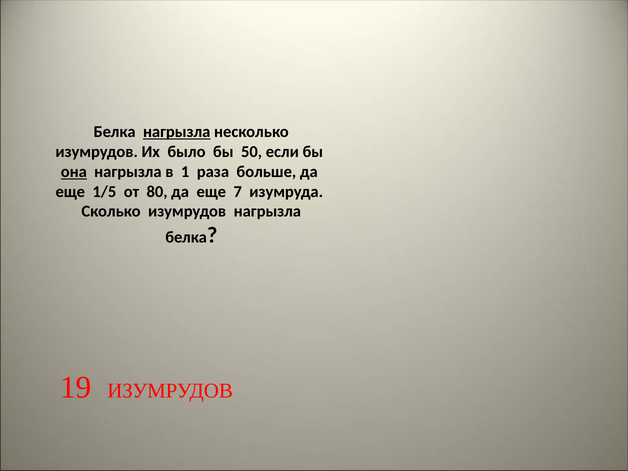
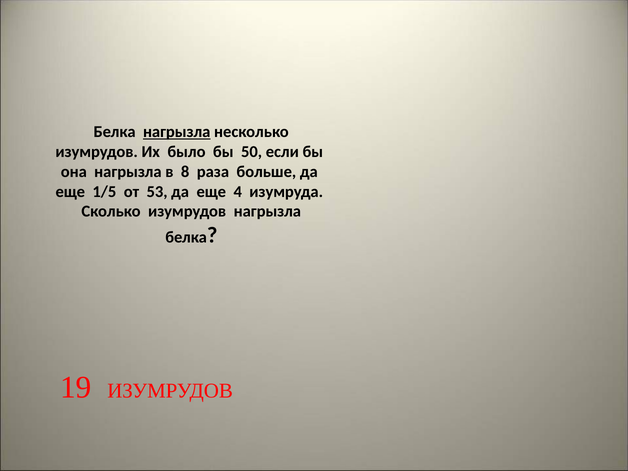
она underline: present -> none
1: 1 -> 8
80: 80 -> 53
7: 7 -> 4
